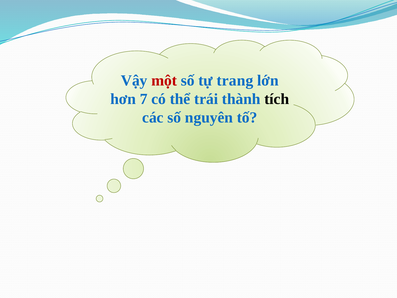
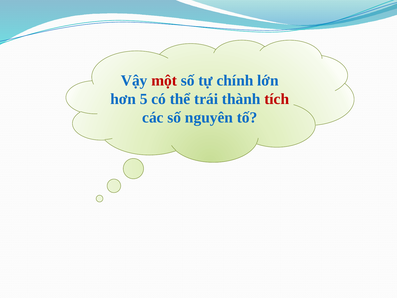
trang: trang -> chính
7: 7 -> 5
tích colour: black -> red
